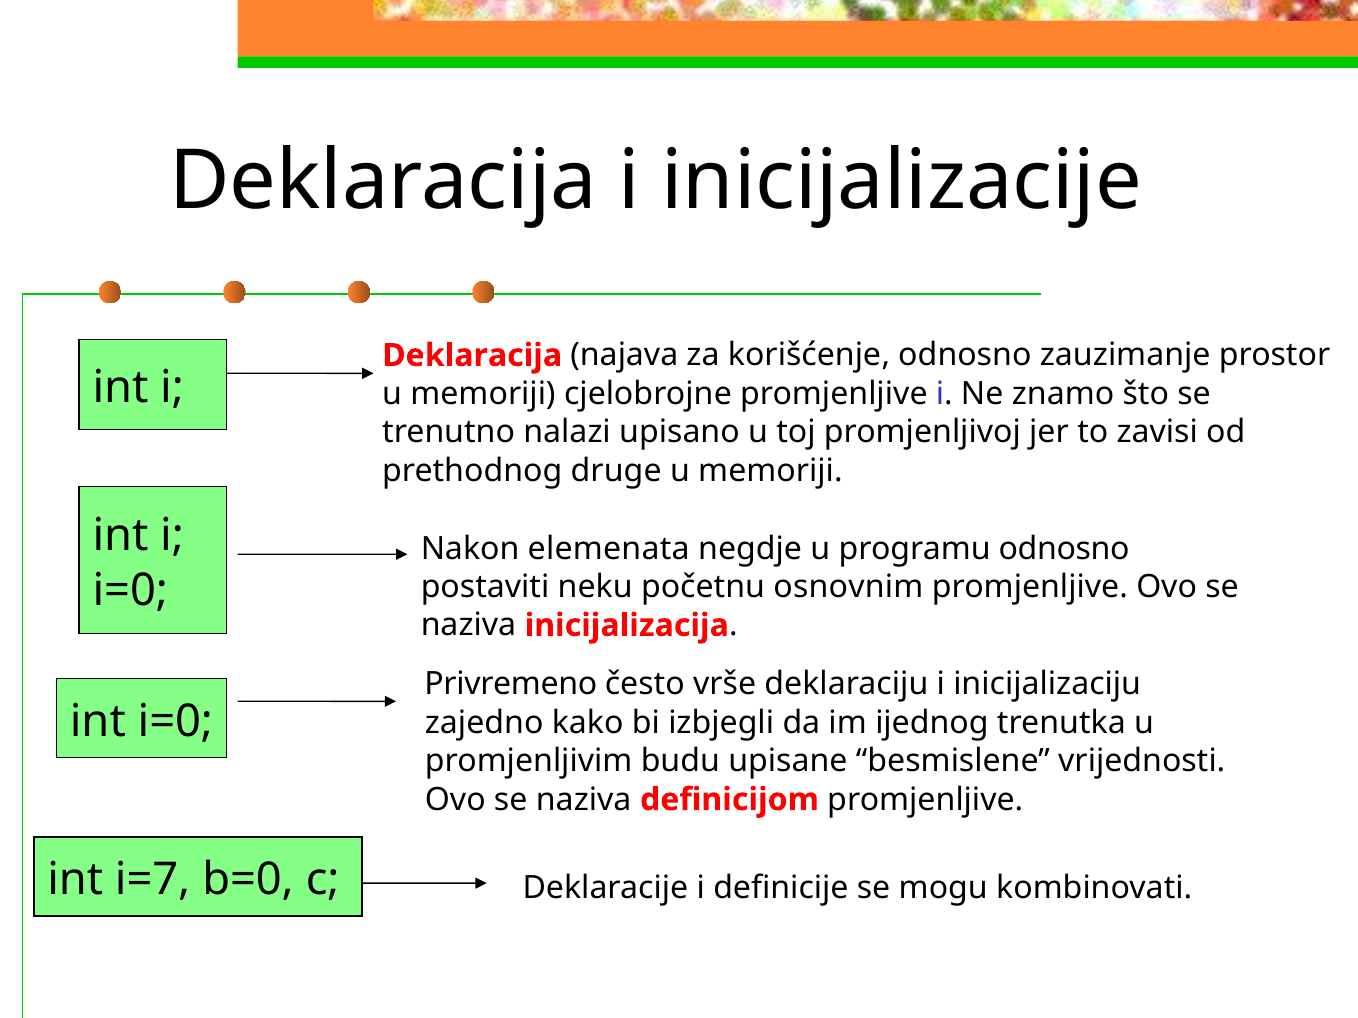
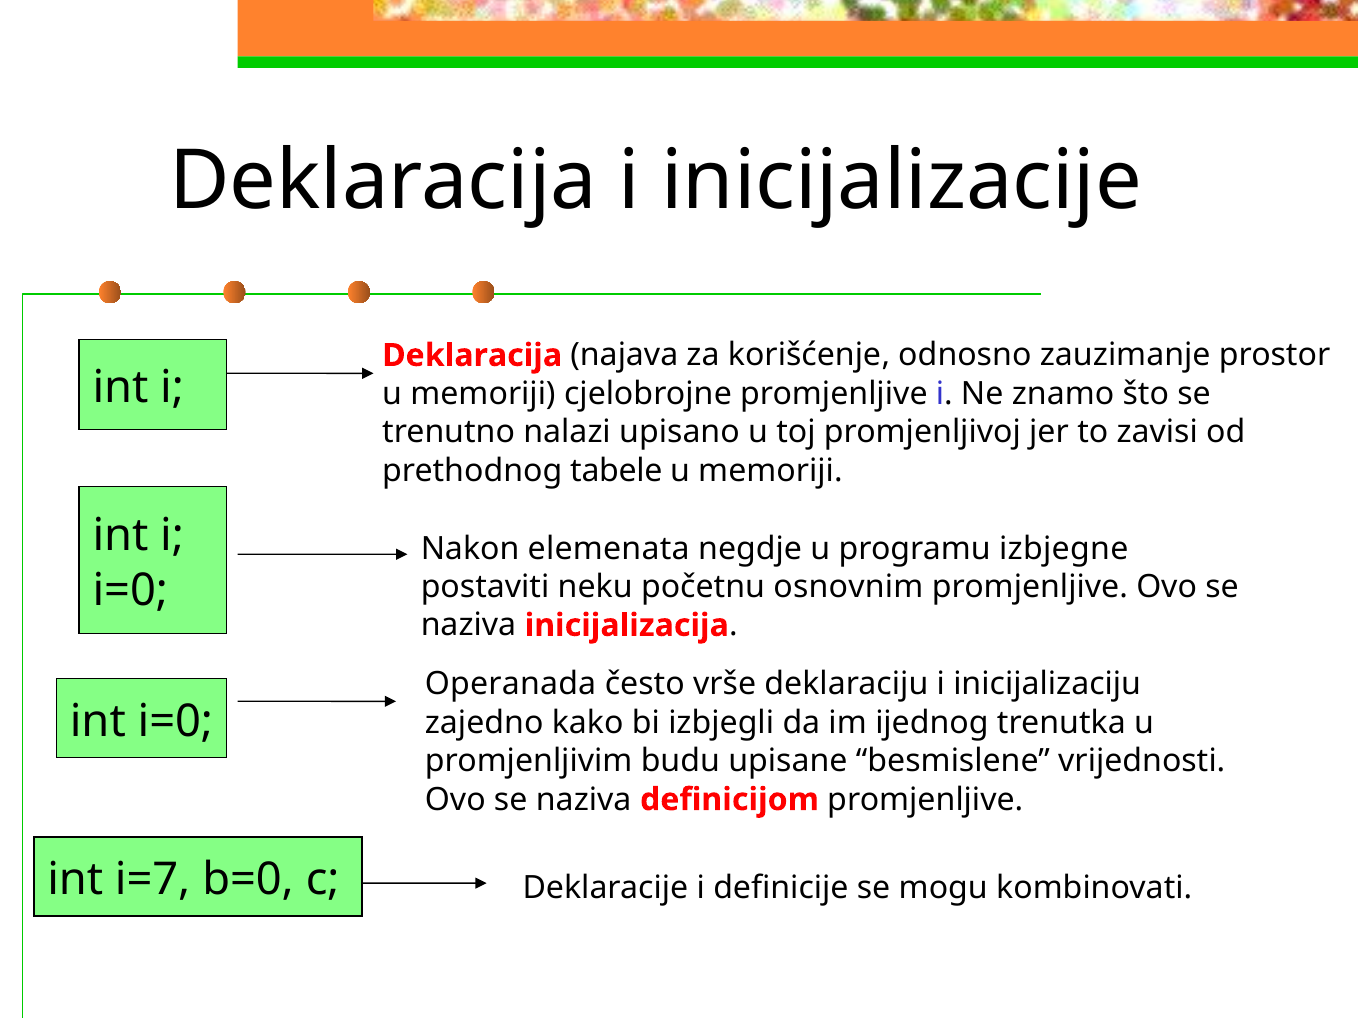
druge: druge -> tabele
programu odnosno: odnosno -> izbjegne
Privremeno: Privremeno -> Operanada
